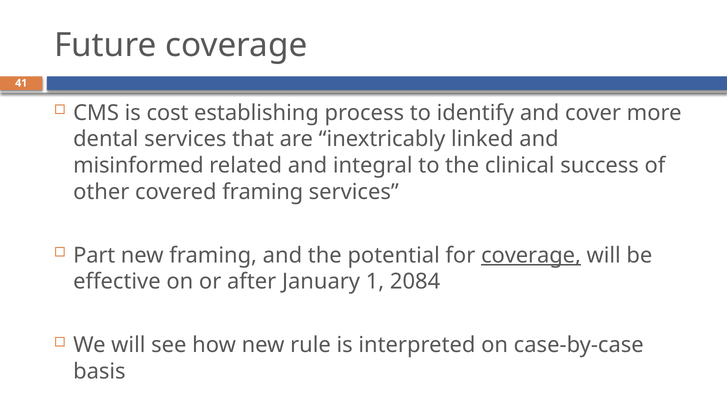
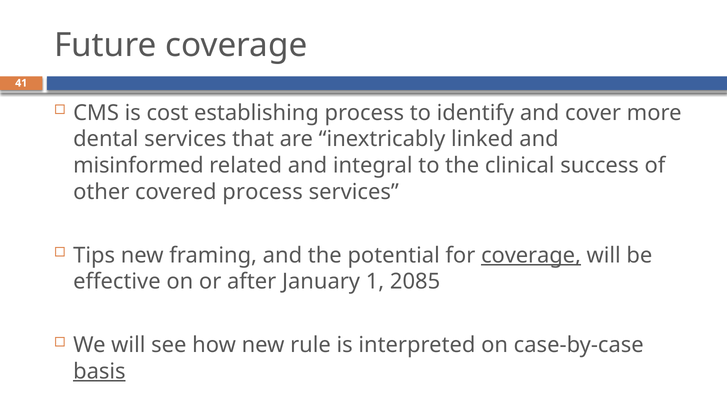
covered framing: framing -> process
Part: Part -> Tips
2084: 2084 -> 2085
basis underline: none -> present
